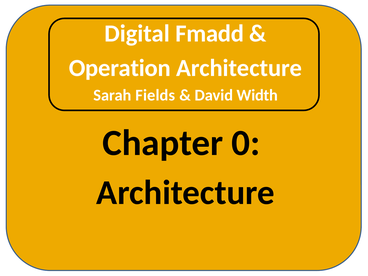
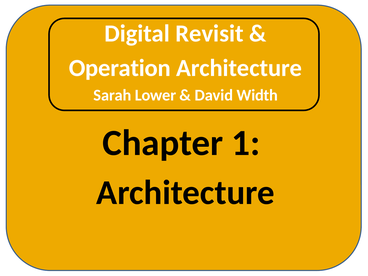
Fmadd: Fmadd -> Revisit
Fields: Fields -> Lower
0: 0 -> 1
